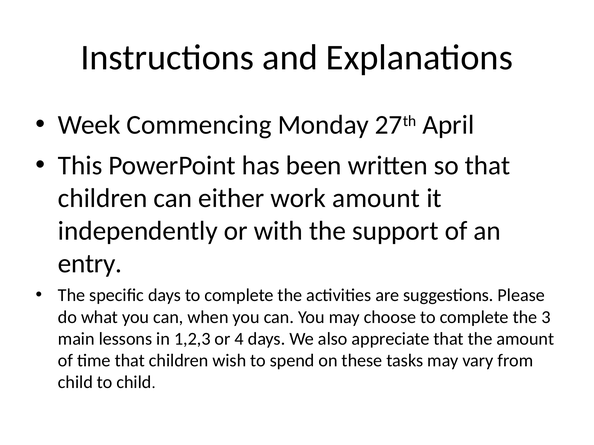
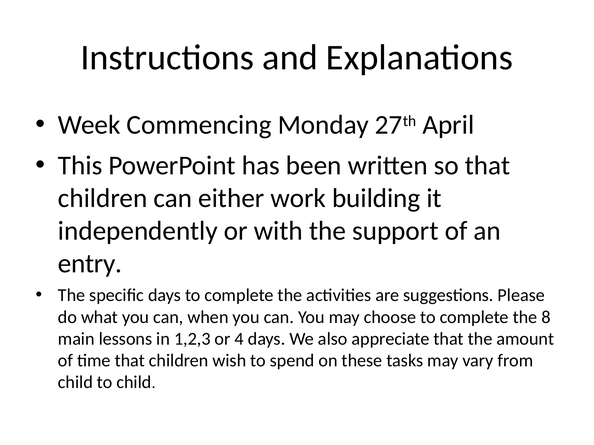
work amount: amount -> building
3: 3 -> 8
